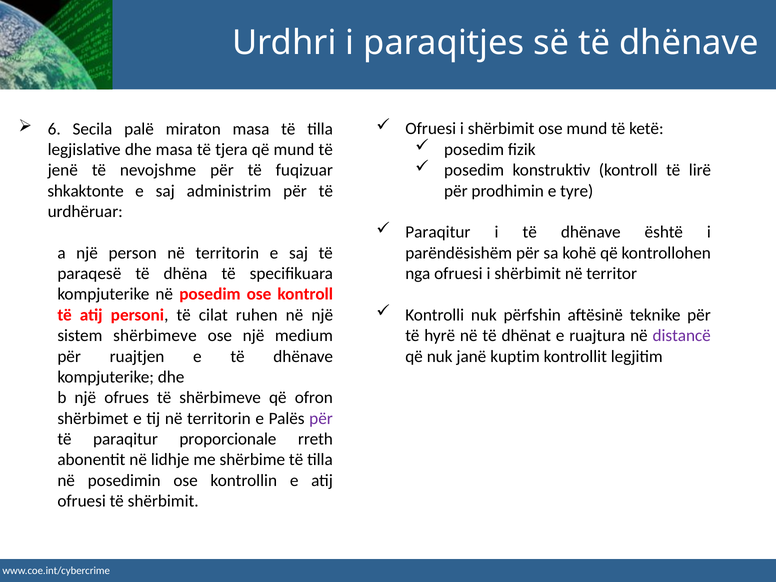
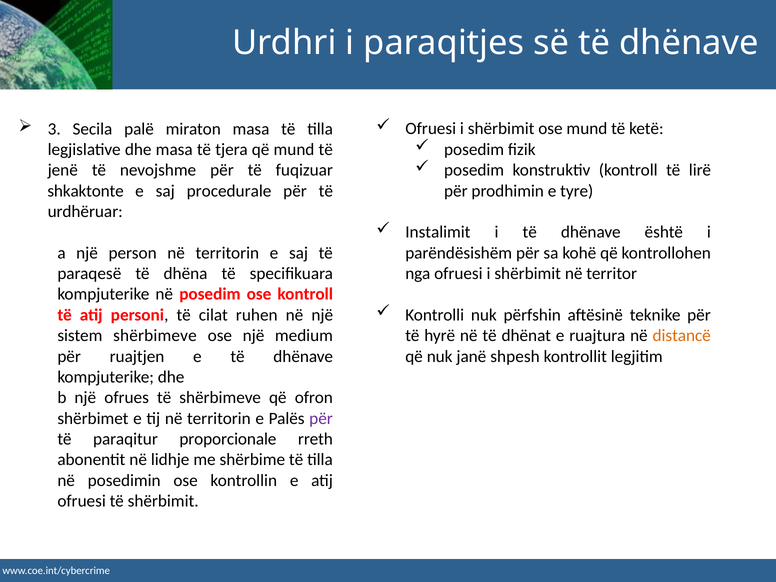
6: 6 -> 3
administrim: administrim -> procedurale
Paraqitur at (438, 232): Paraqitur -> Instalimit
distancë colour: purple -> orange
kuptim: kuptim -> shpesh
